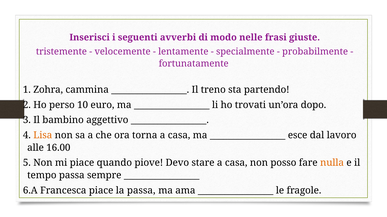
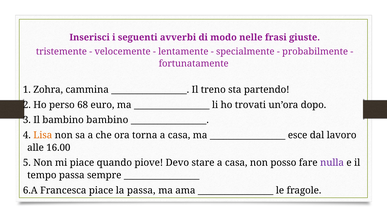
10: 10 -> 68
bambino aggettivo: aggettivo -> bambino
nulla colour: orange -> purple
